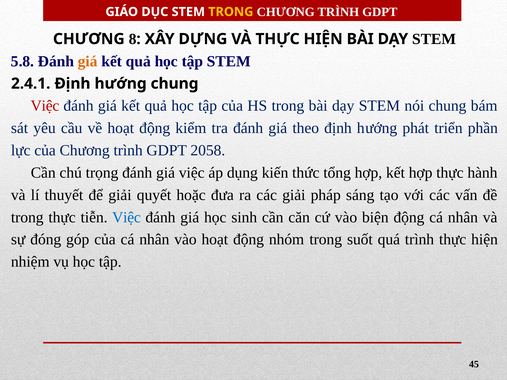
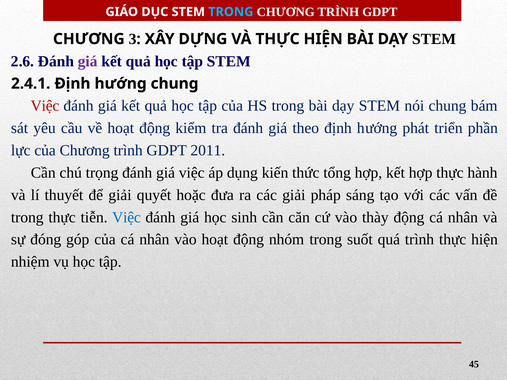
TRONG at (231, 12) colour: yellow -> light blue
8: 8 -> 3
5.8: 5.8 -> 2.6
giá at (88, 61) colour: orange -> purple
2058: 2058 -> 2011
biện: biện -> thày
